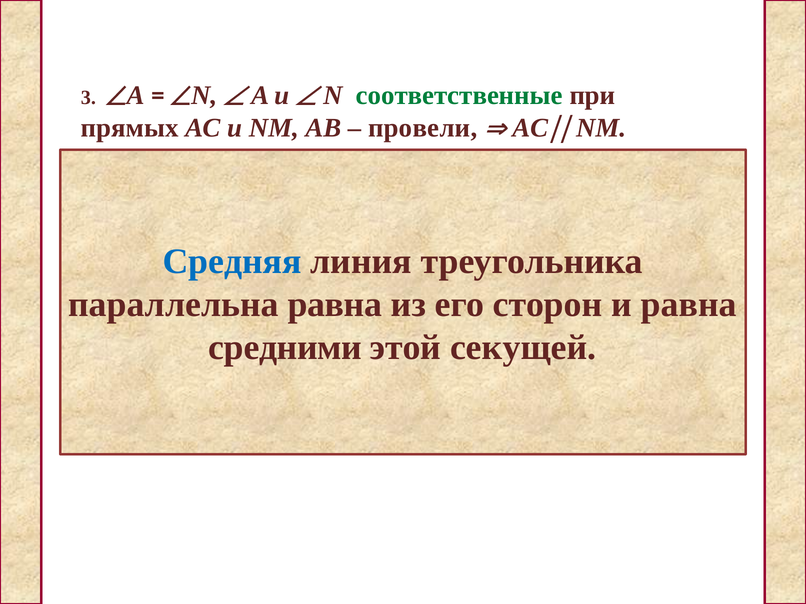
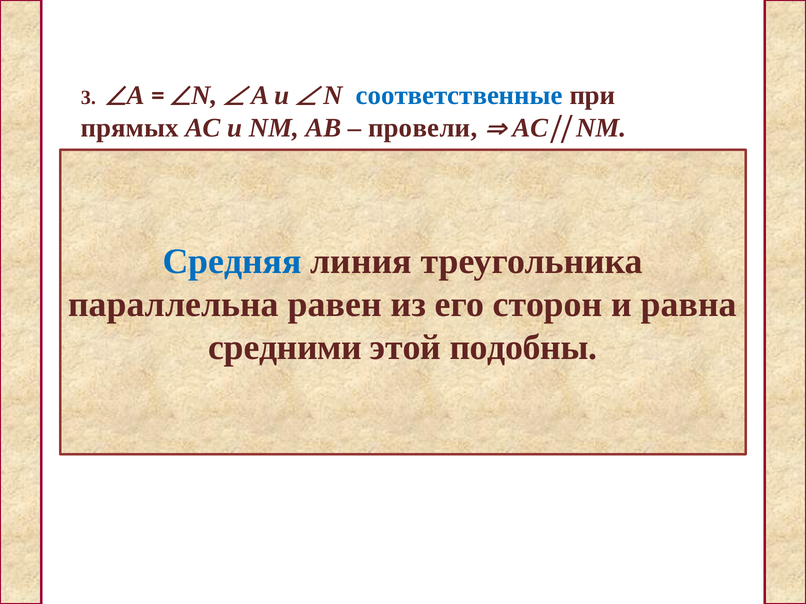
соответственные colour: green -> blue
параллельна равна: равна -> равен
секущей: секущей -> подобны
